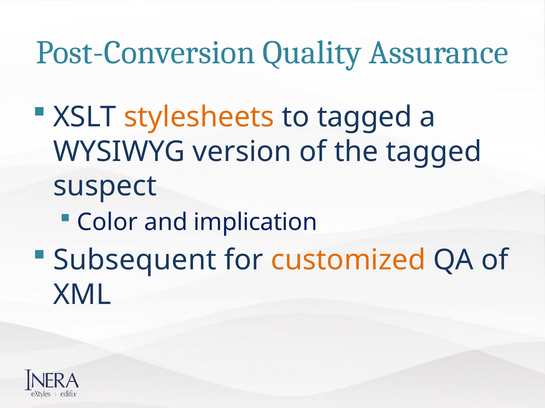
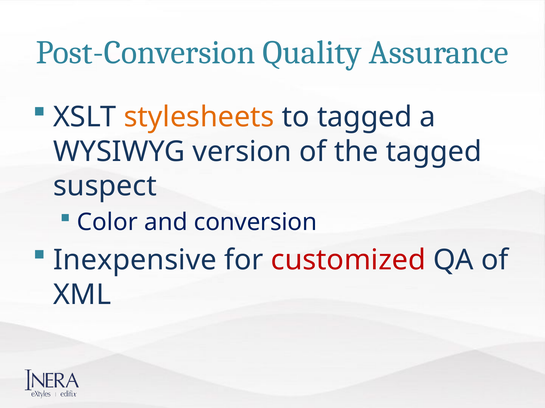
implication: implication -> conversion
Subsequent: Subsequent -> Inexpensive
customized colour: orange -> red
